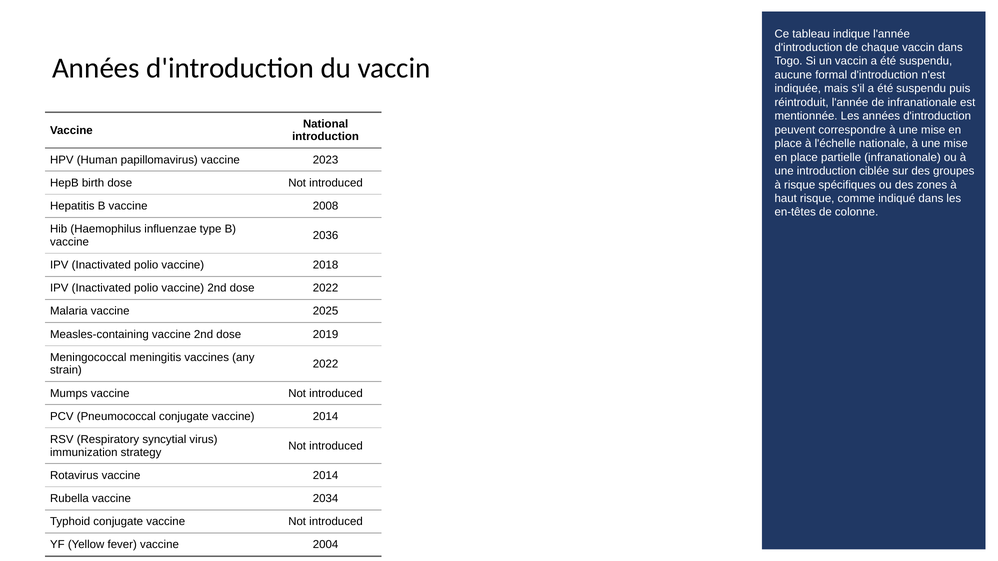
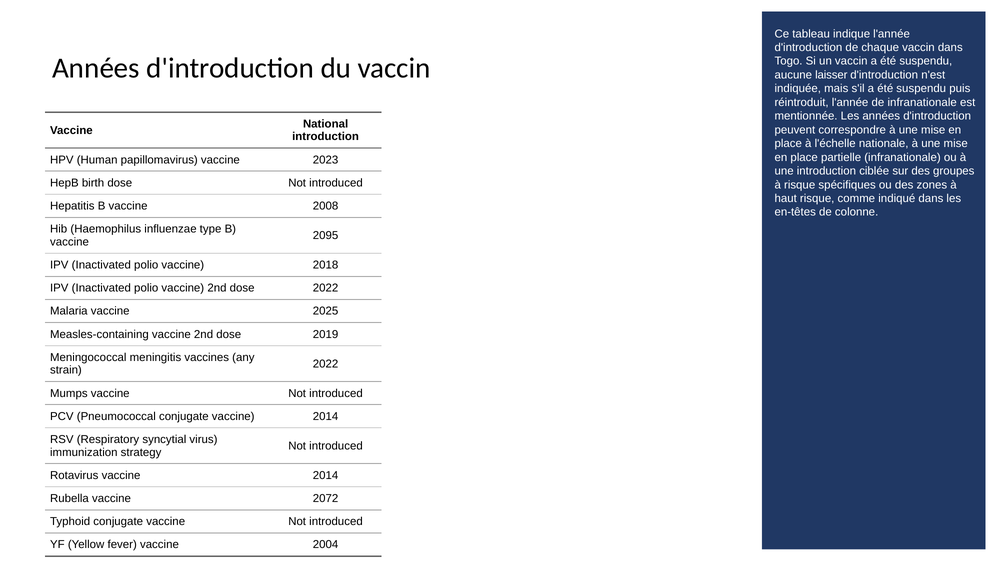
formal: formal -> laisser
2036: 2036 -> 2095
2034: 2034 -> 2072
